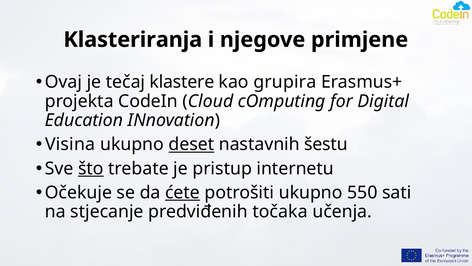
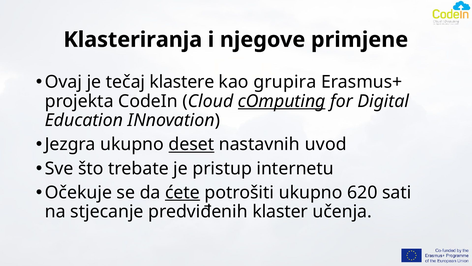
cOmputing underline: none -> present
Visina: Visina -> Jezgra
šestu: šestu -> uvod
što underline: present -> none
550: 550 -> 620
točaka: točaka -> klaster
